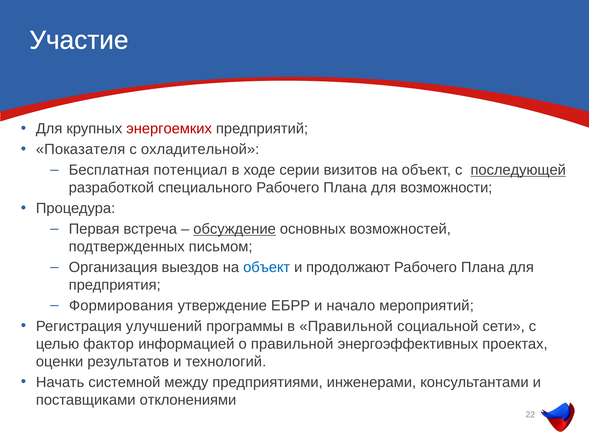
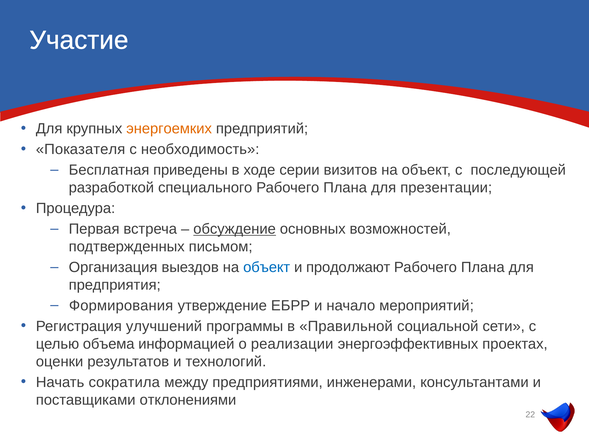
энергоемких colour: red -> orange
охладительной: охладительной -> необходимость
потенциал: потенциал -> приведены
последующей underline: present -> none
возможности: возможности -> презентации
фактор: фактор -> объема
о правильной: правильной -> реализации
системной: системной -> сократила
